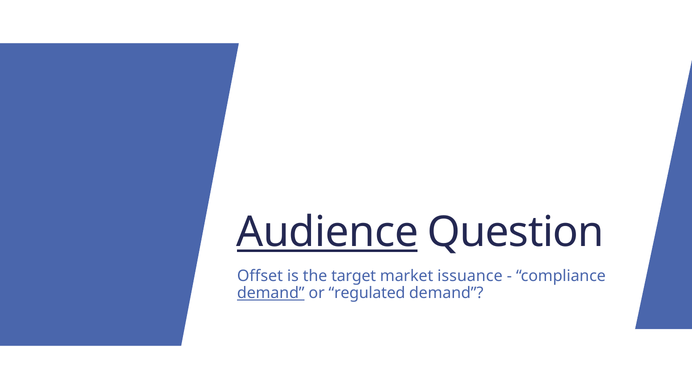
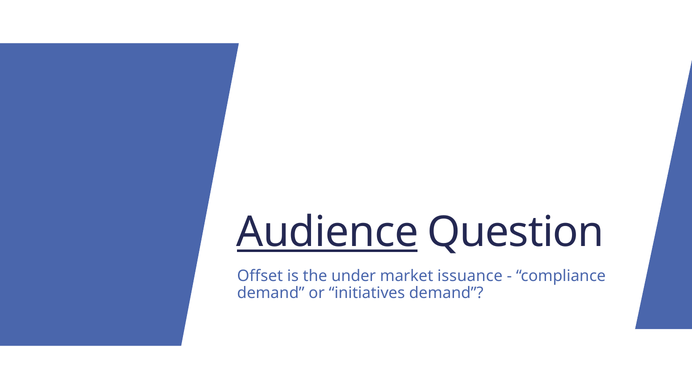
target: target -> under
demand at (271, 293) underline: present -> none
regulated: regulated -> initiatives
